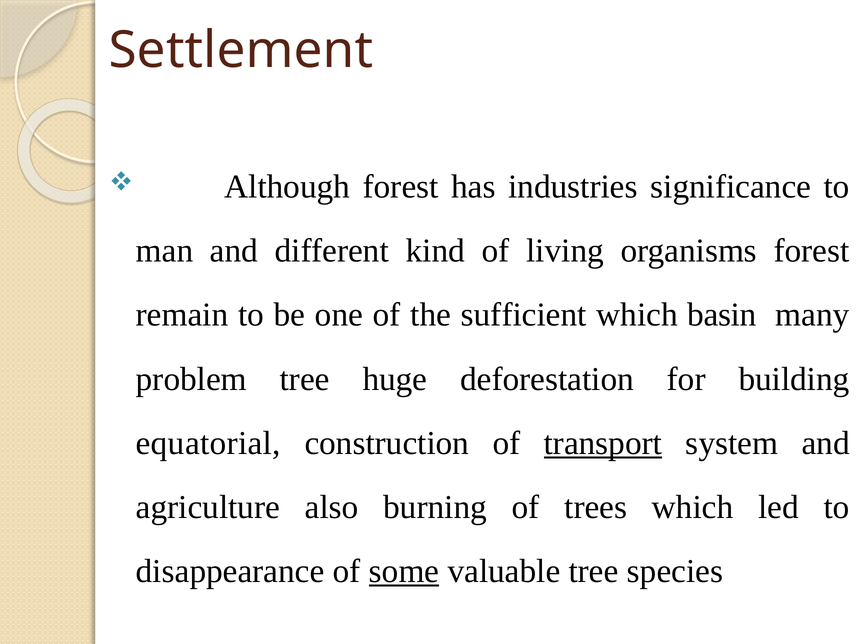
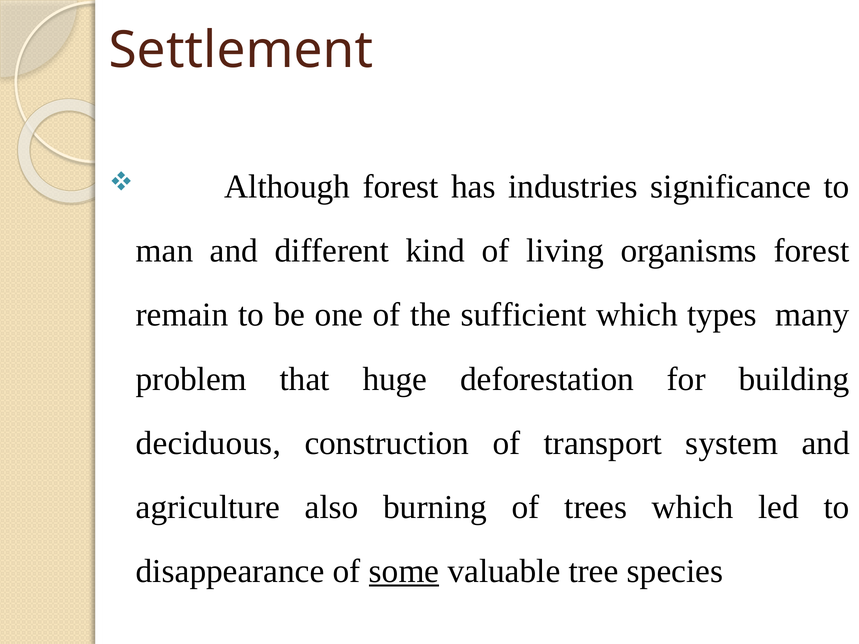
basin: basin -> types
problem tree: tree -> that
equatorial: equatorial -> deciduous
transport underline: present -> none
